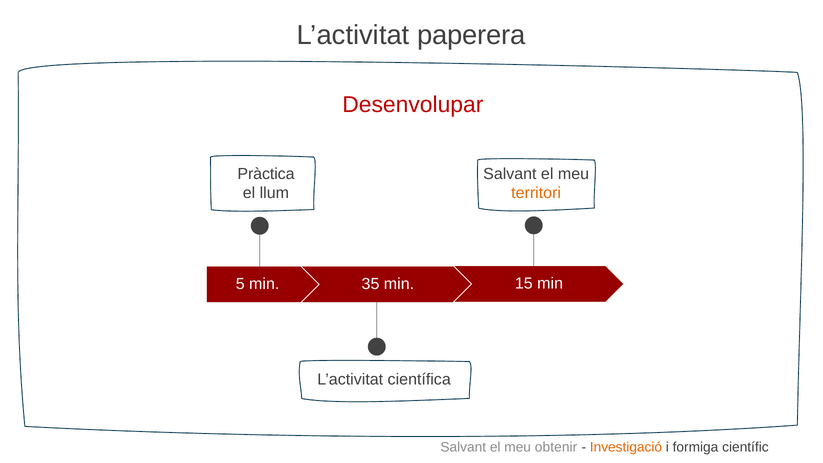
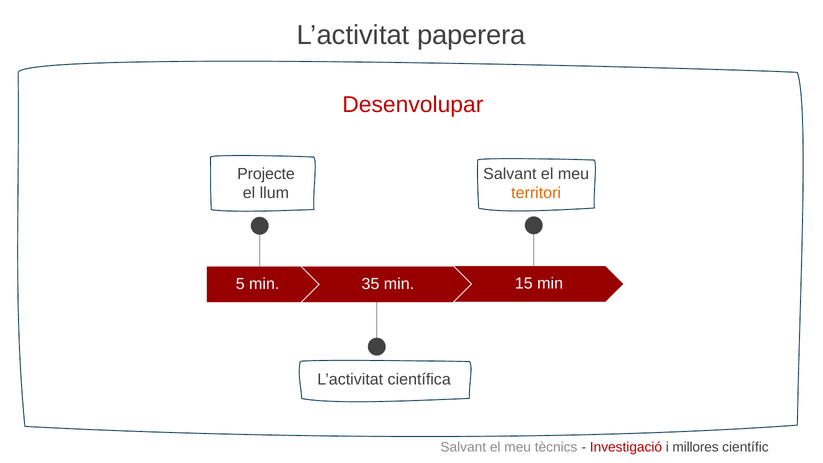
Pràctica: Pràctica -> Projecte
obtenir: obtenir -> tècnics
Investigació colour: orange -> red
formiga: formiga -> millores
